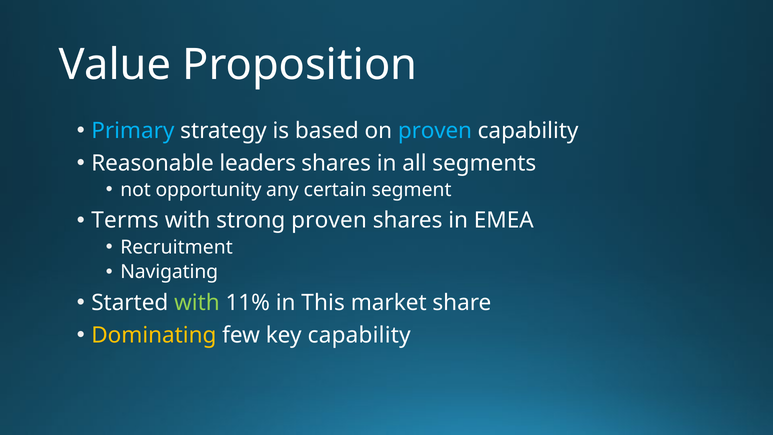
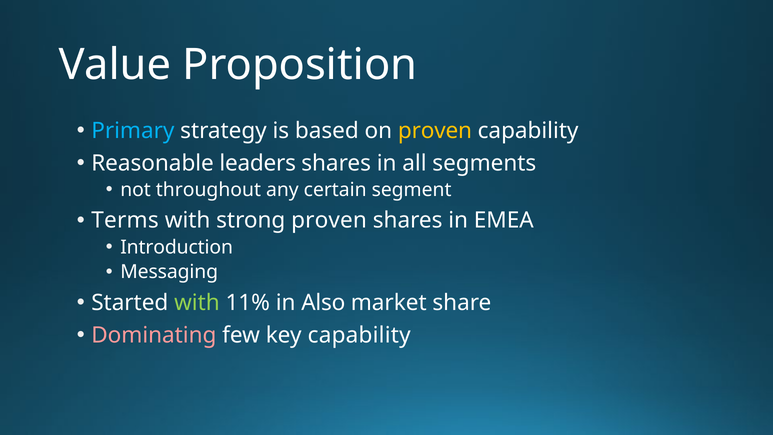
proven at (435, 131) colour: light blue -> yellow
opportunity: opportunity -> throughout
Recruitment: Recruitment -> Introduction
Navigating: Navigating -> Messaging
This: This -> Also
Dominating colour: yellow -> pink
